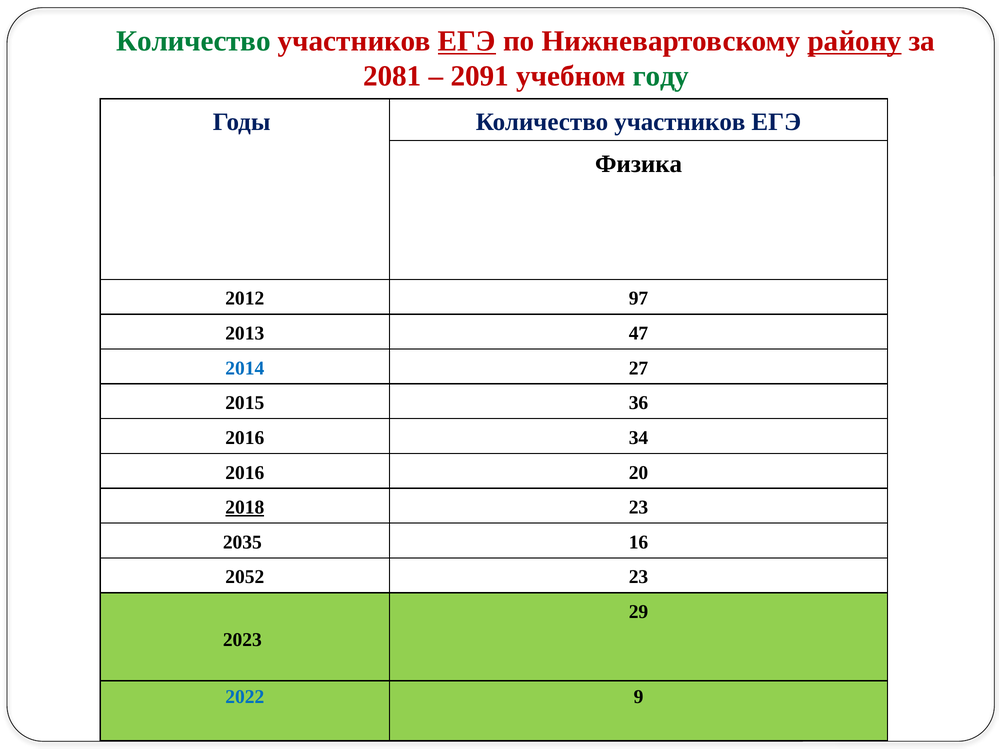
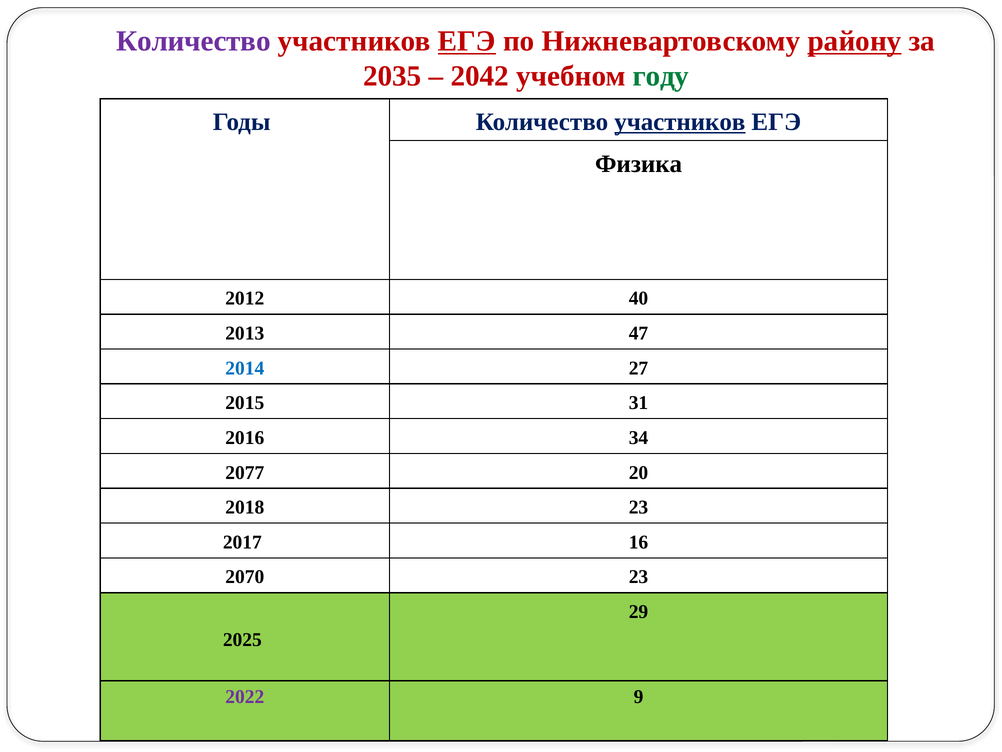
Количество at (193, 41) colour: green -> purple
2081: 2081 -> 2035
2091: 2091 -> 2042
участников at (680, 122) underline: none -> present
97: 97 -> 40
36: 36 -> 31
2016 at (245, 472): 2016 -> 2077
2018 underline: present -> none
2035: 2035 -> 2017
2052: 2052 -> 2070
2023: 2023 -> 2025
2022 colour: blue -> purple
